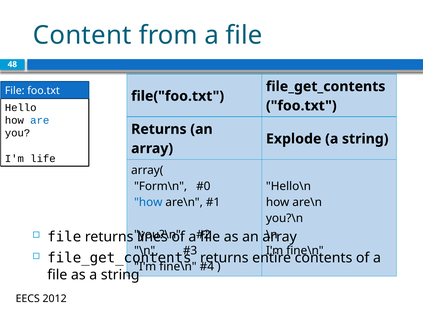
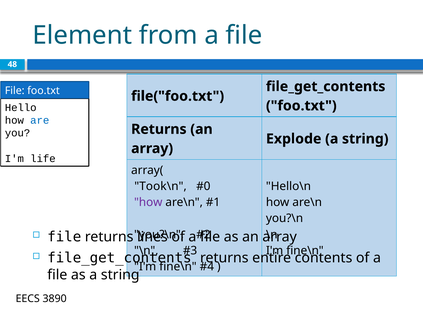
Content: Content -> Element
Form\n: Form\n -> Took\n
how at (148, 203) colour: blue -> purple
2012: 2012 -> 3890
